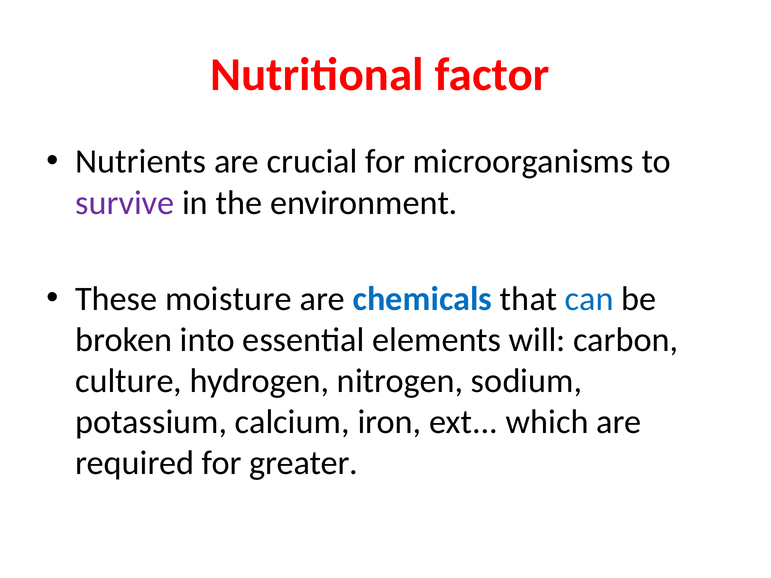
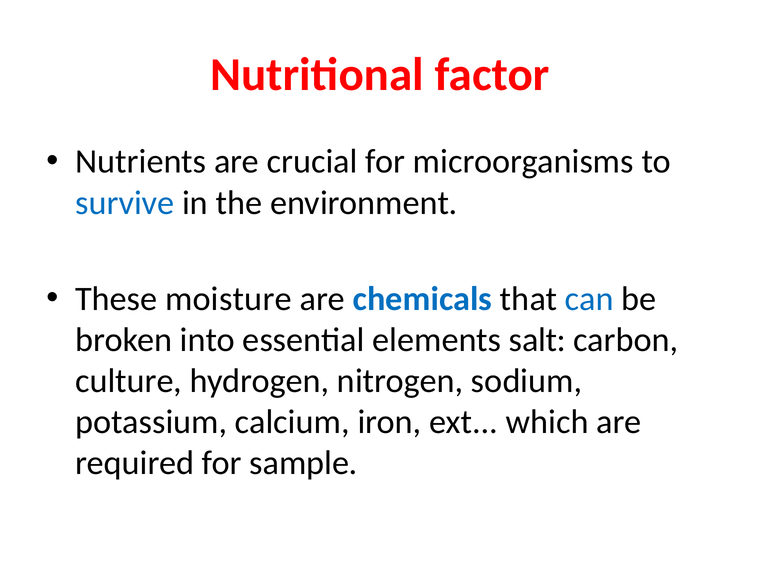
survive colour: purple -> blue
will: will -> salt
greater: greater -> sample
